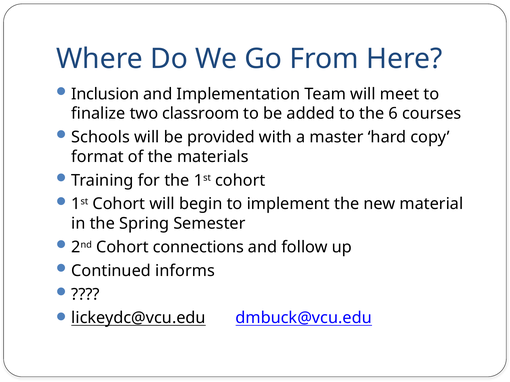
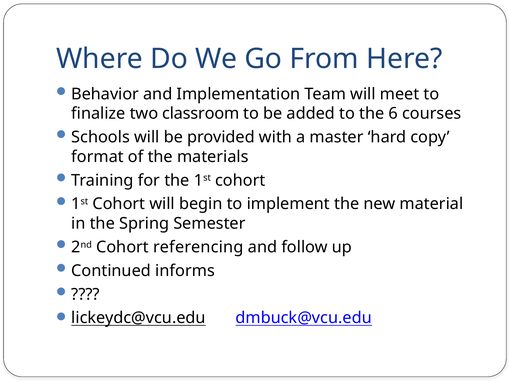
Inclusion: Inclusion -> Behavior
connections: connections -> referencing
